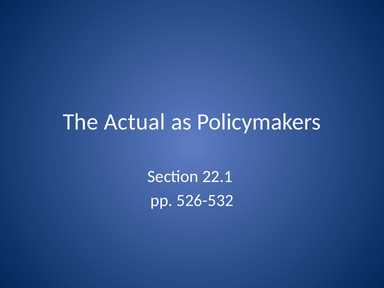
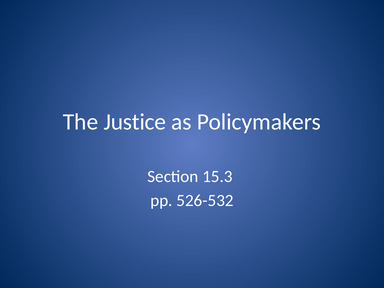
Actual: Actual -> Justice
22.1: 22.1 -> 15.3
